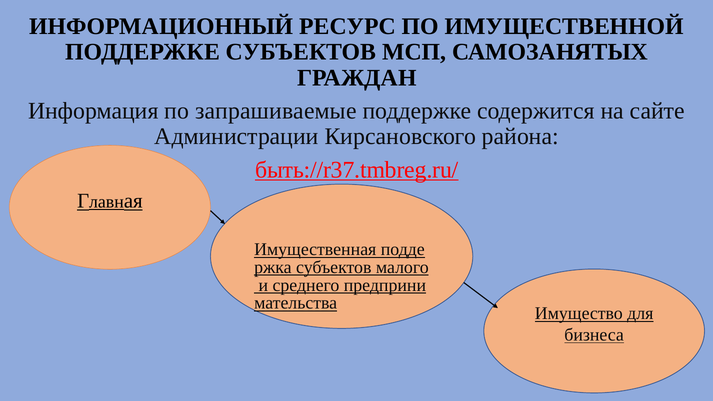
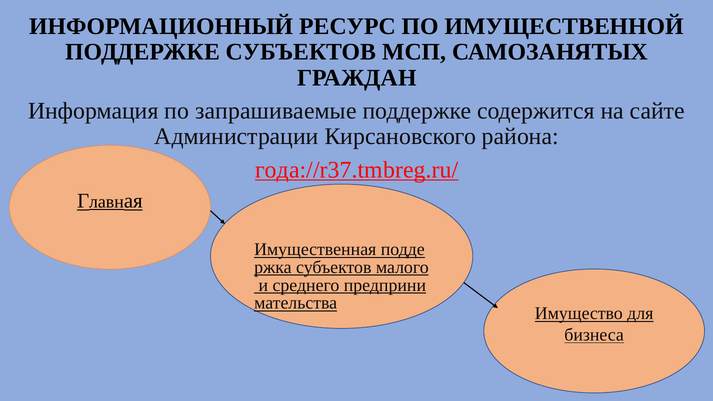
быть://r37.tmbreg.ru/: быть://r37.tmbreg.ru/ -> года://r37.tmbreg.ru/
